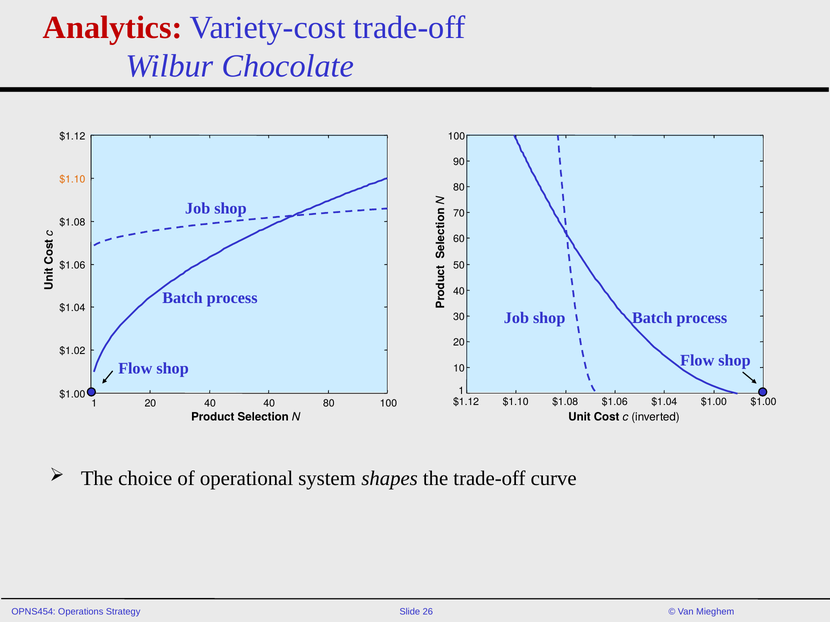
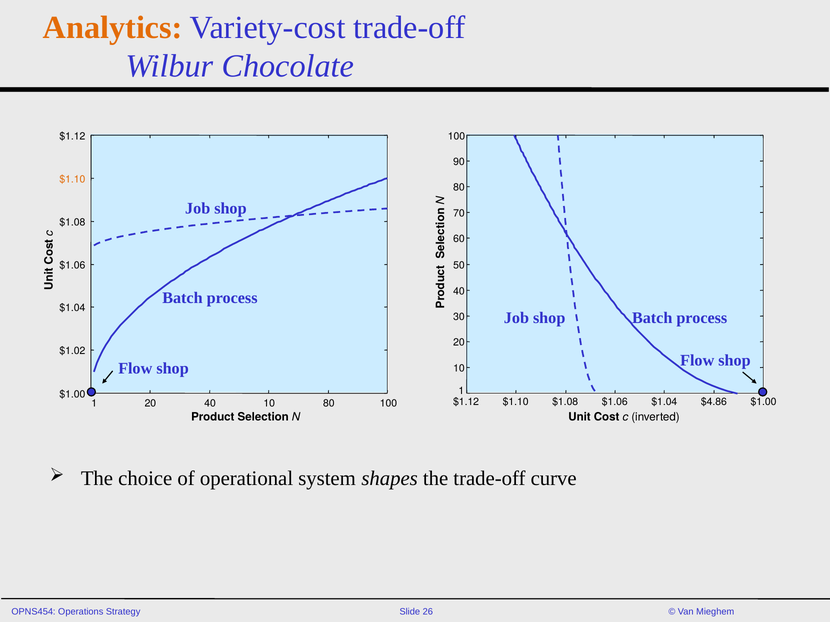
Analytics colour: red -> orange
$1.04 $1.00: $1.00 -> $4.86
40 40: 40 -> 10
